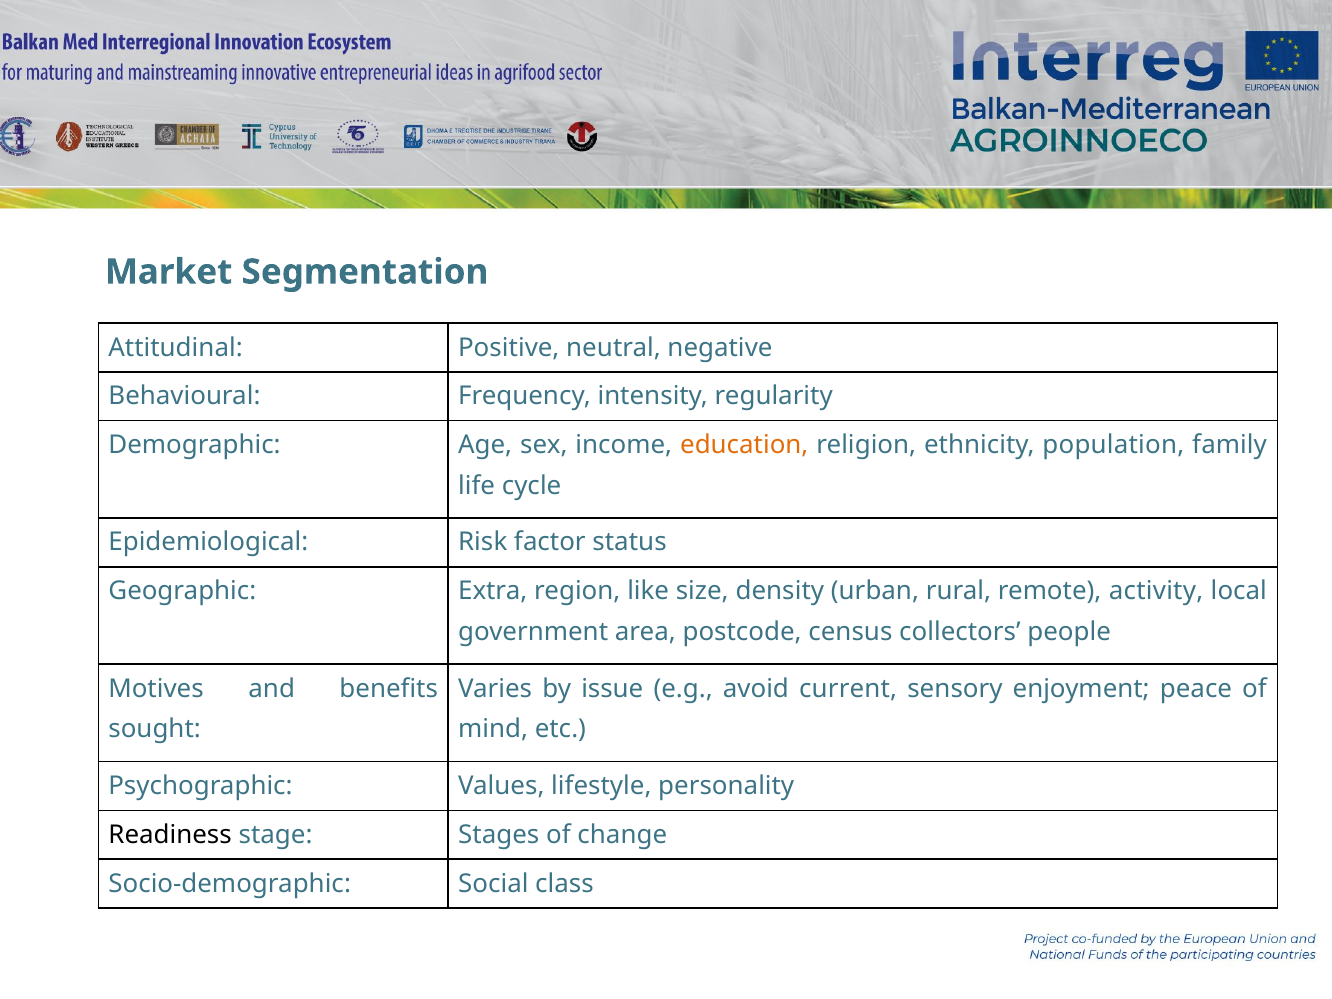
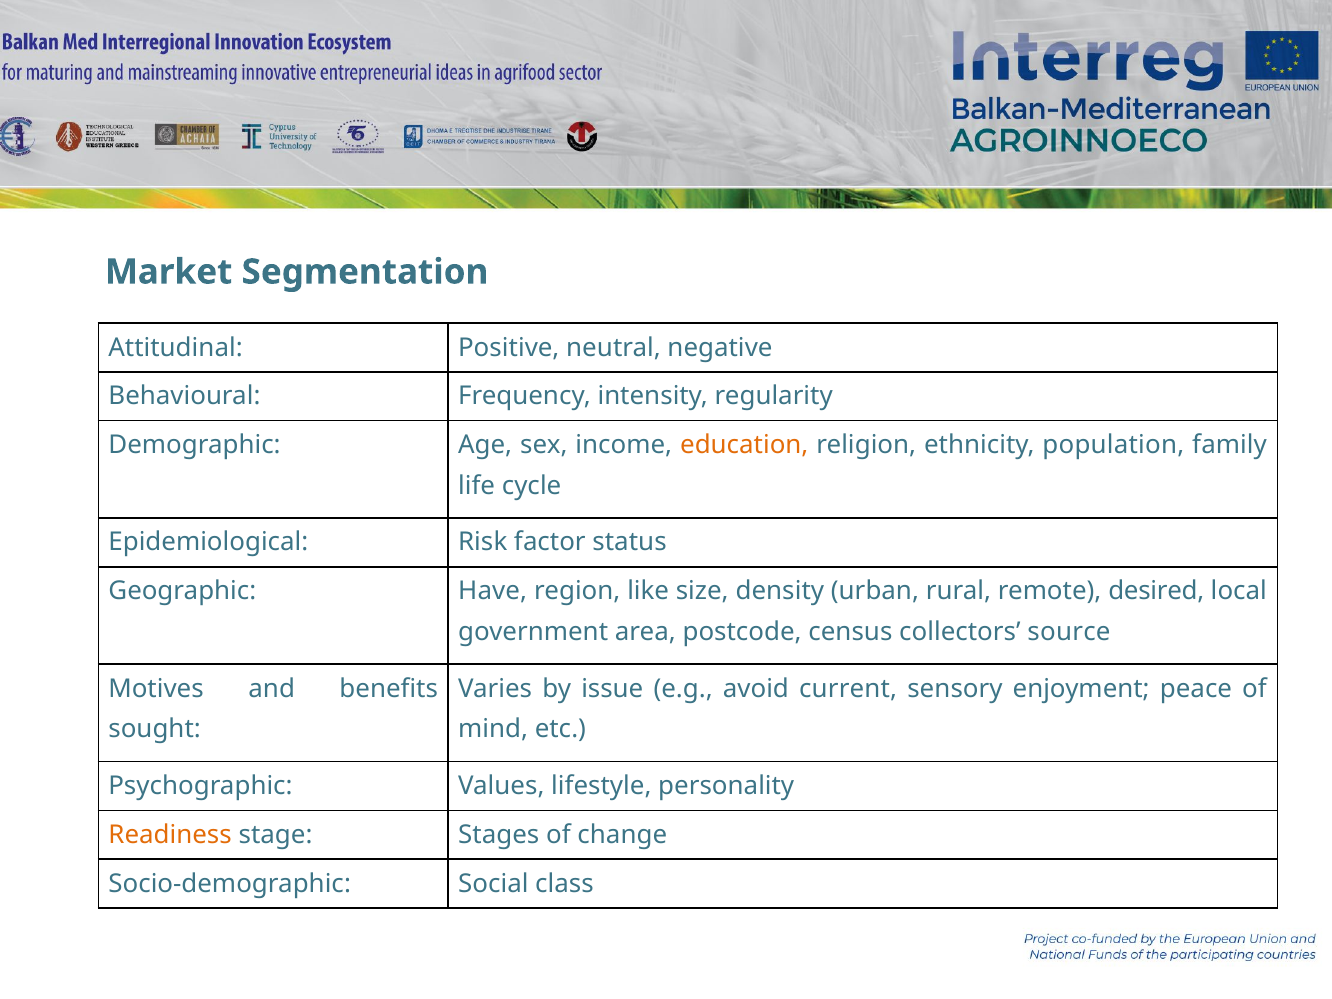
Extra: Extra -> Have
activity: activity -> desired
people: people -> source
Readiness colour: black -> orange
